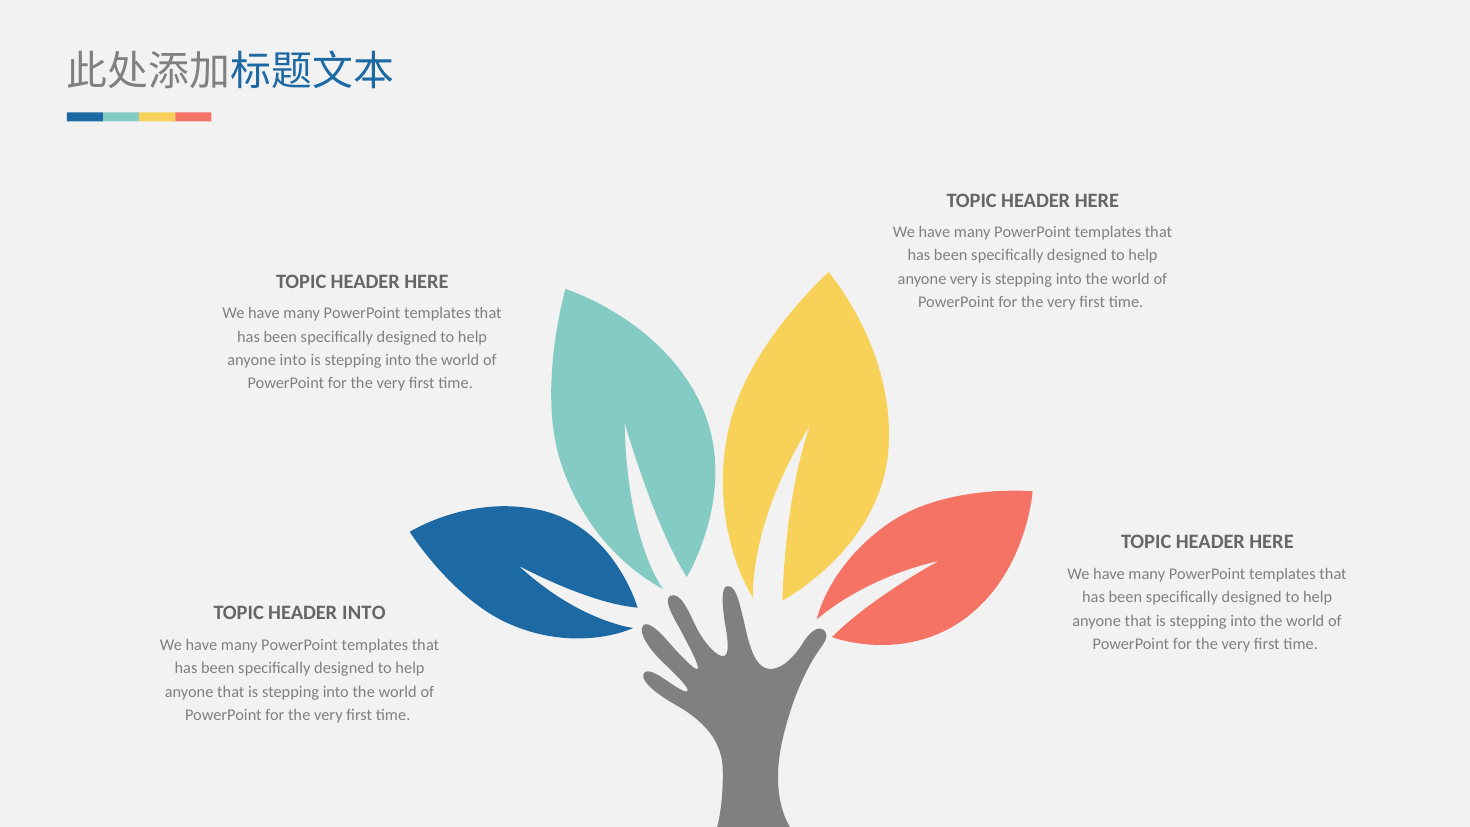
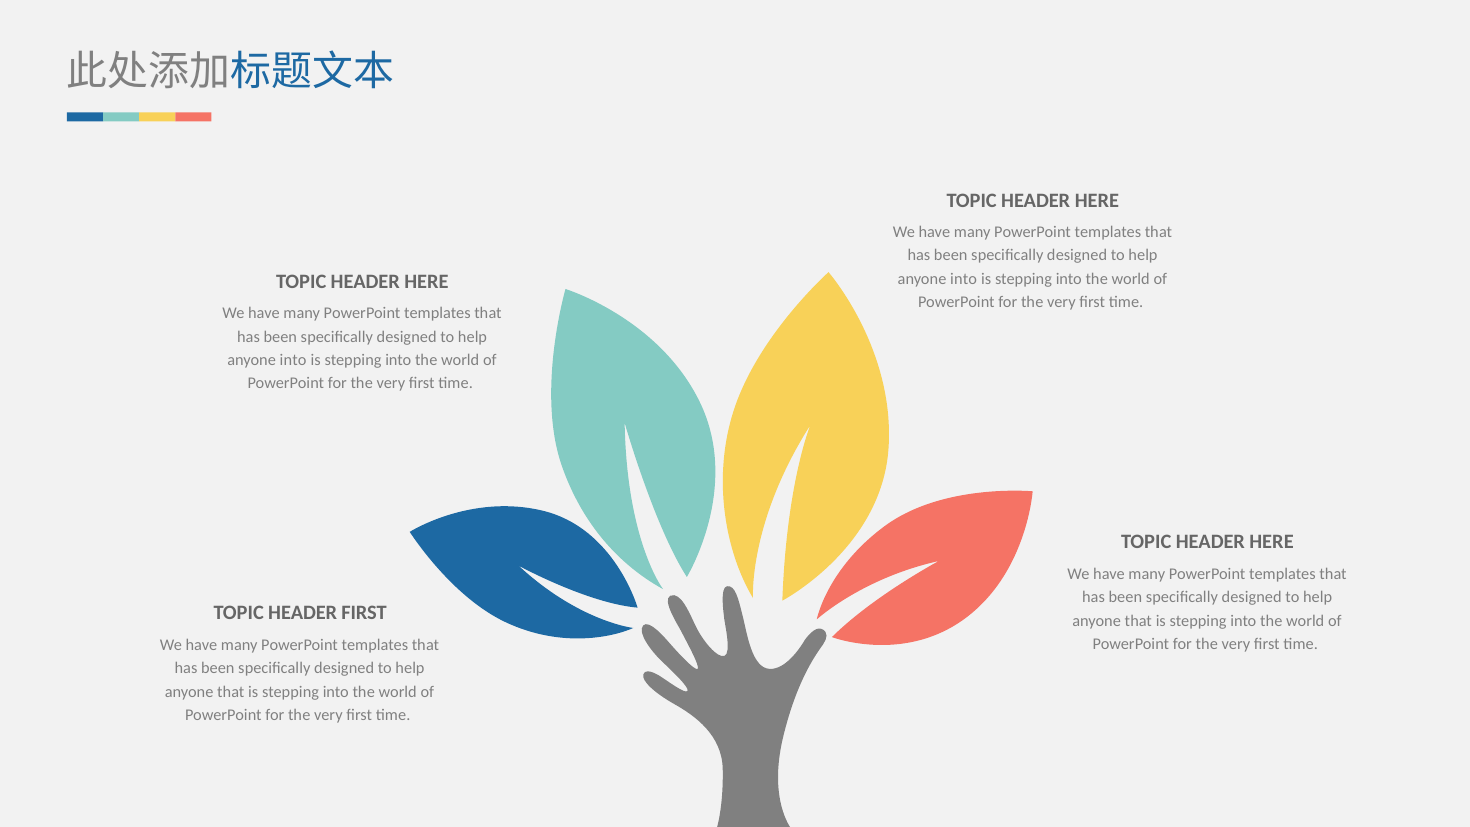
very at (964, 279): very -> into
HEADER INTO: INTO -> FIRST
